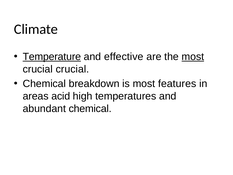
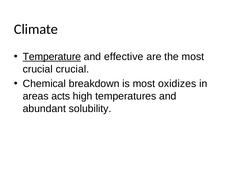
most at (193, 57) underline: present -> none
features: features -> oxidizes
acid: acid -> acts
abundant chemical: chemical -> solubility
